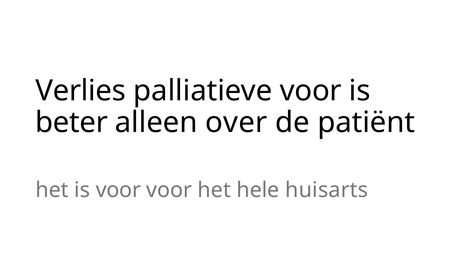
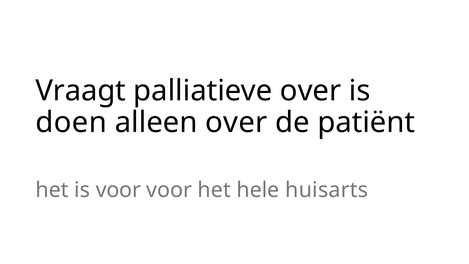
Verlies: Verlies -> Vraagt
palliatieve voor: voor -> over
beter: beter -> doen
